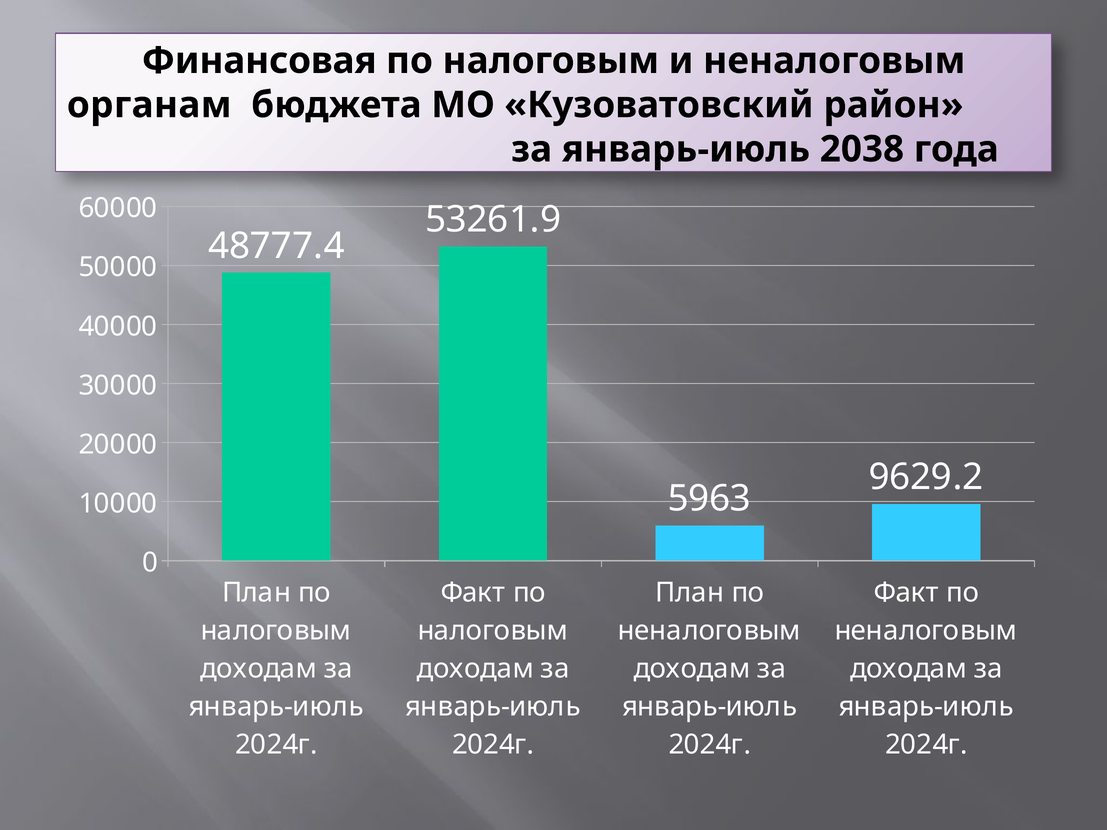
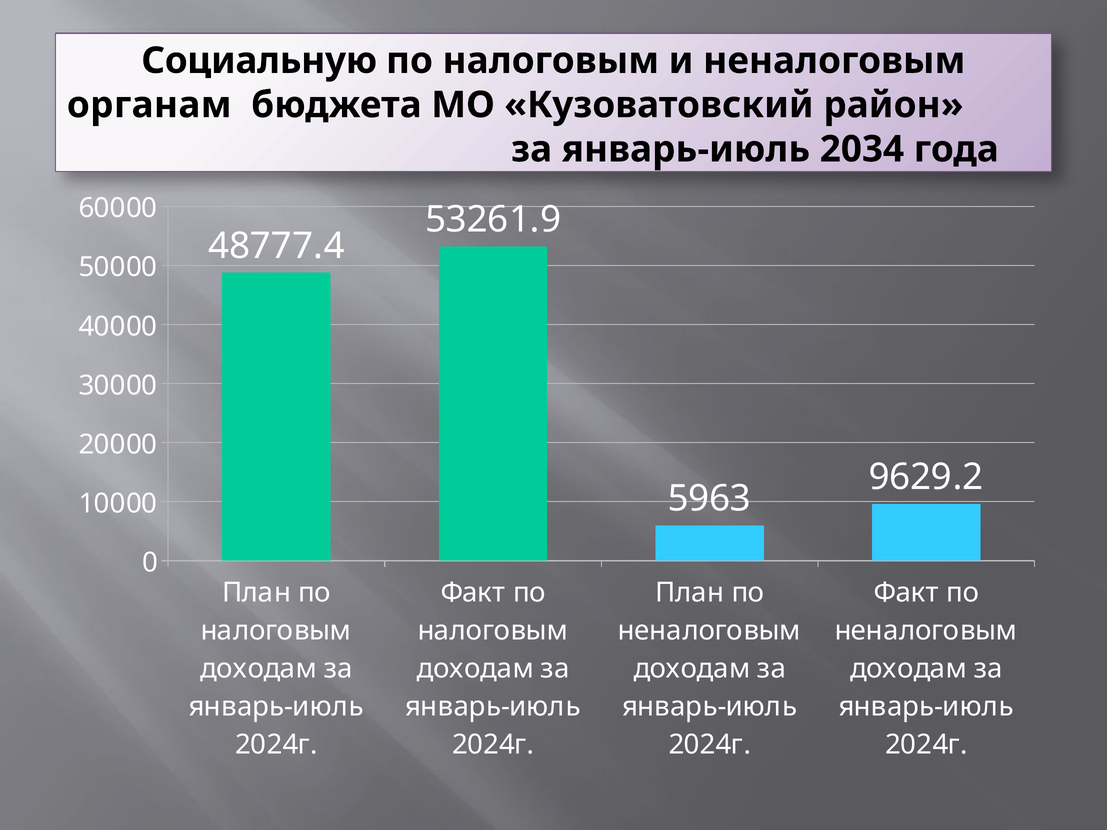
Финансовая: Финансовая -> Социальную
2038: 2038 -> 2034
